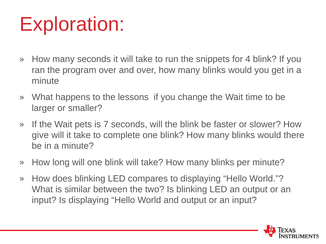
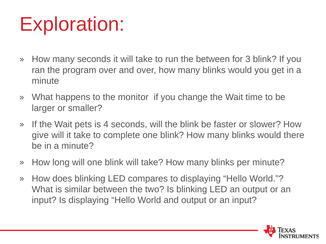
the snippets: snippets -> between
4: 4 -> 3
lessons: lessons -> monitor
7: 7 -> 4
